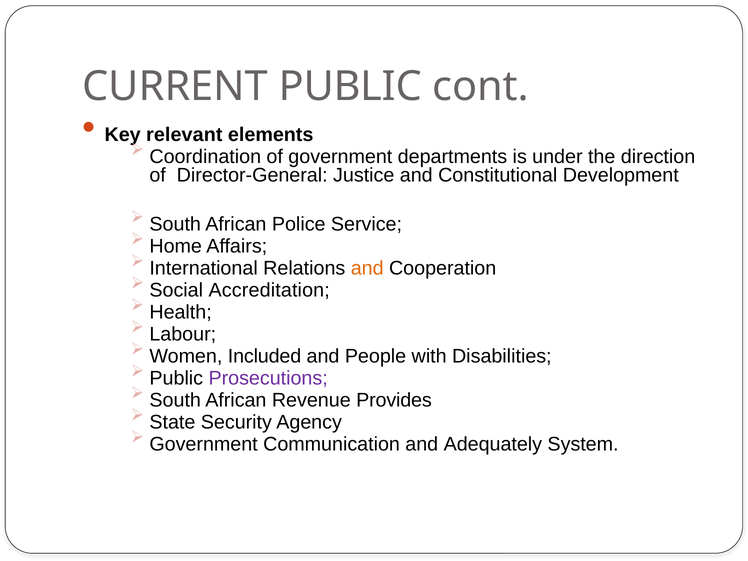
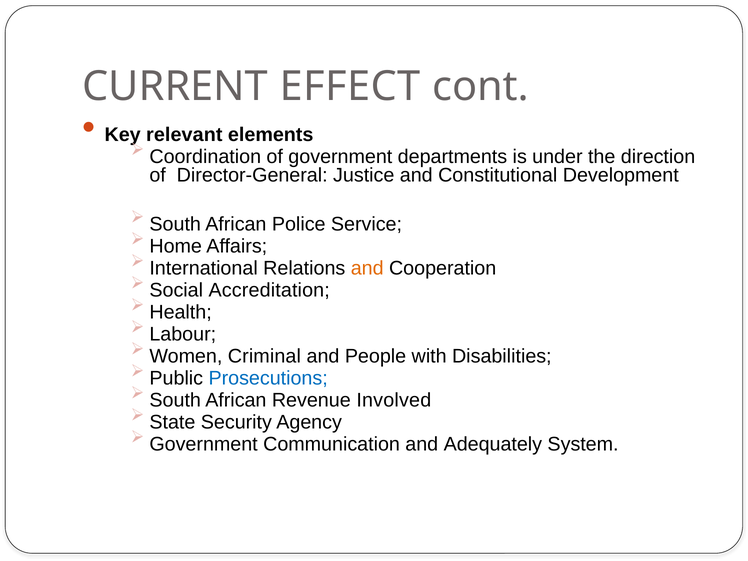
CURRENT PUBLIC: PUBLIC -> EFFECT
Included: Included -> Criminal
Prosecutions colour: purple -> blue
Provides: Provides -> Involved
